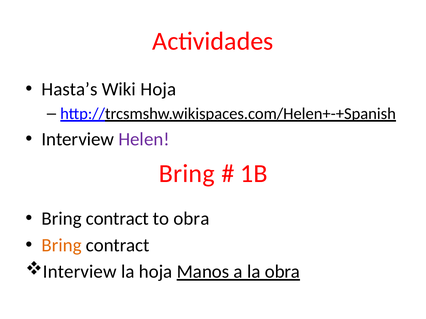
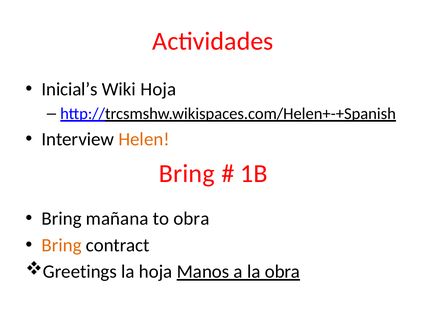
Hasta’s: Hasta’s -> Inicial’s
Helen colour: purple -> orange
contract at (117, 219): contract -> mañana
Interview at (80, 272): Interview -> Greetings
